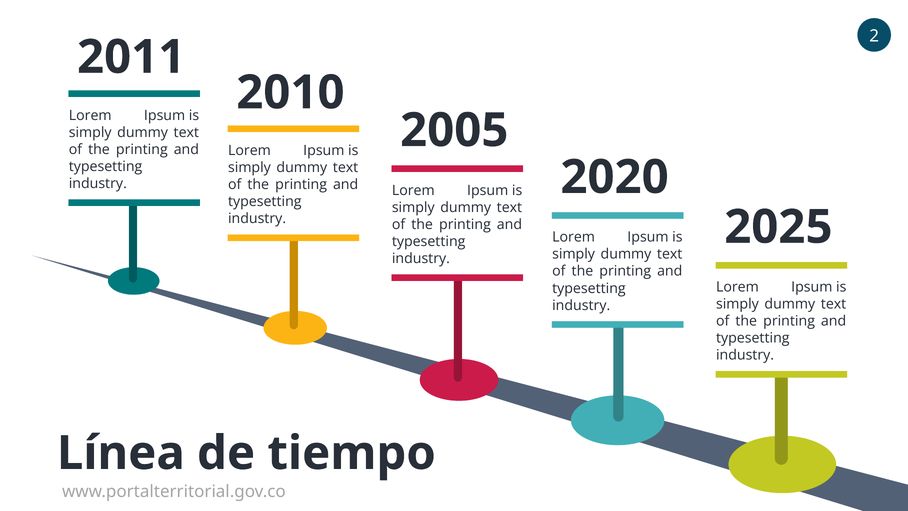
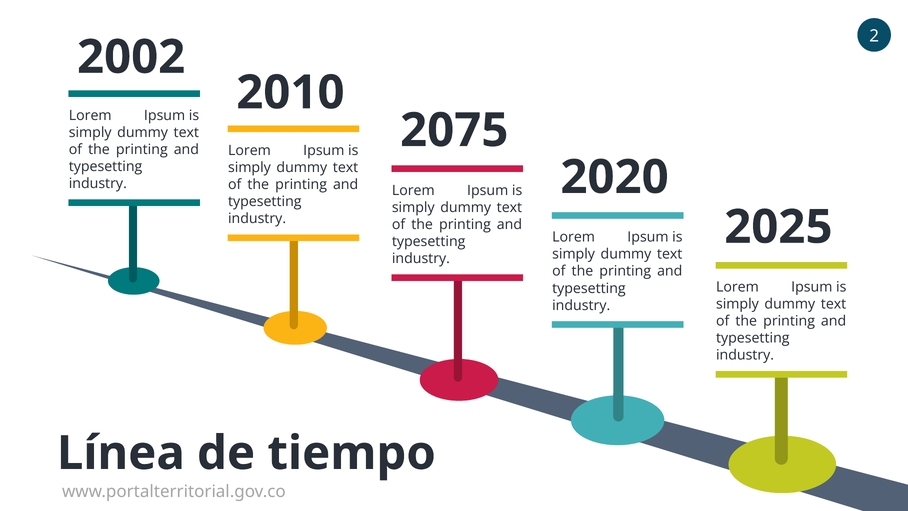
2011: 2011 -> 2002
2005: 2005 -> 2075
